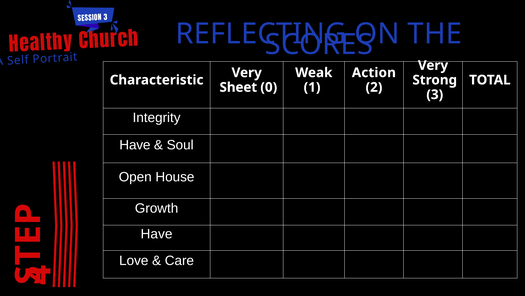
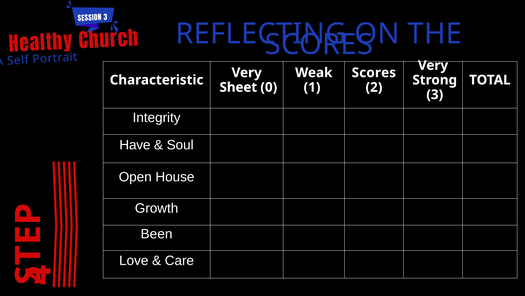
Action at (374, 73): Action -> Scores
Have at (157, 234): Have -> Been
